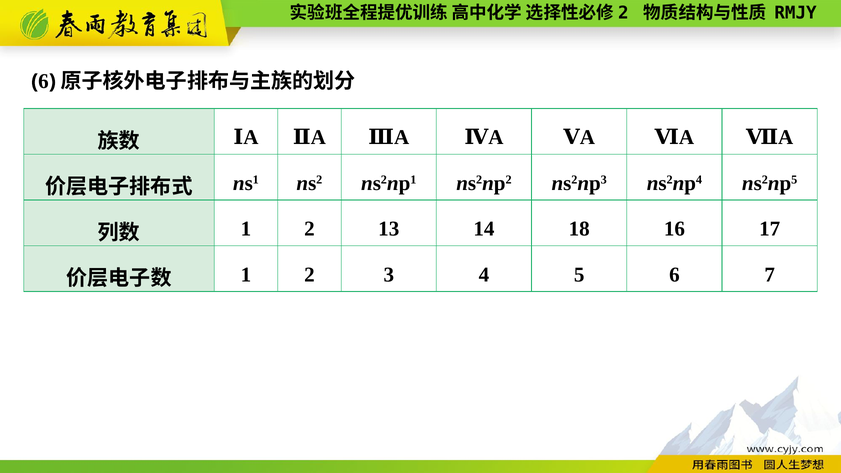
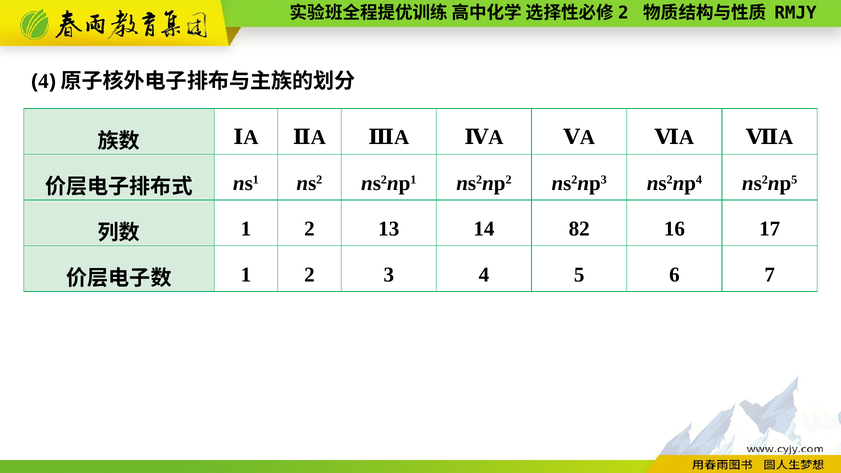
6 at (44, 81): 6 -> 4
18: 18 -> 82
